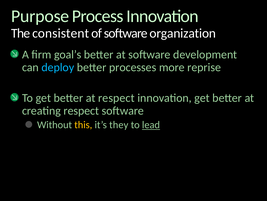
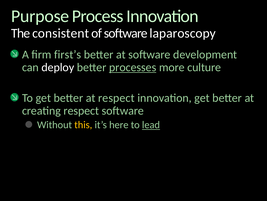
organization: organization -> laparoscopy
goal’s: goal’s -> first’s
deploy colour: light blue -> white
processes underline: none -> present
reprise: reprise -> culture
they: they -> here
